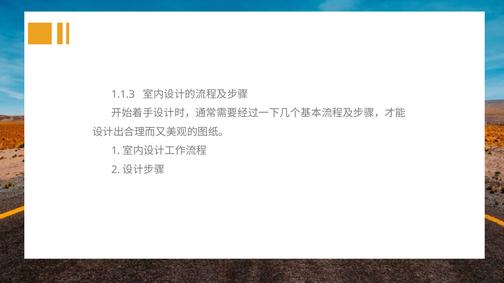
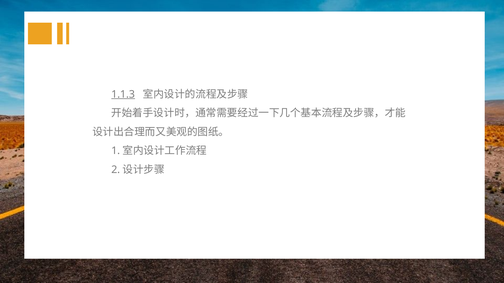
1.1.3 underline: none -> present
